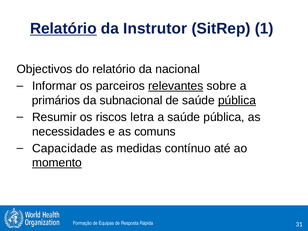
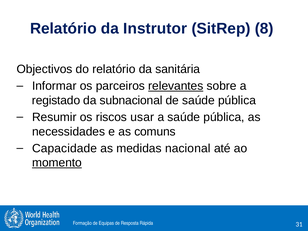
Relatório at (63, 28) underline: present -> none
1: 1 -> 8
nacional: nacional -> sanitária
primários: primários -> registado
pública at (237, 100) underline: present -> none
letra: letra -> usar
contínuo: contínuo -> nacional
